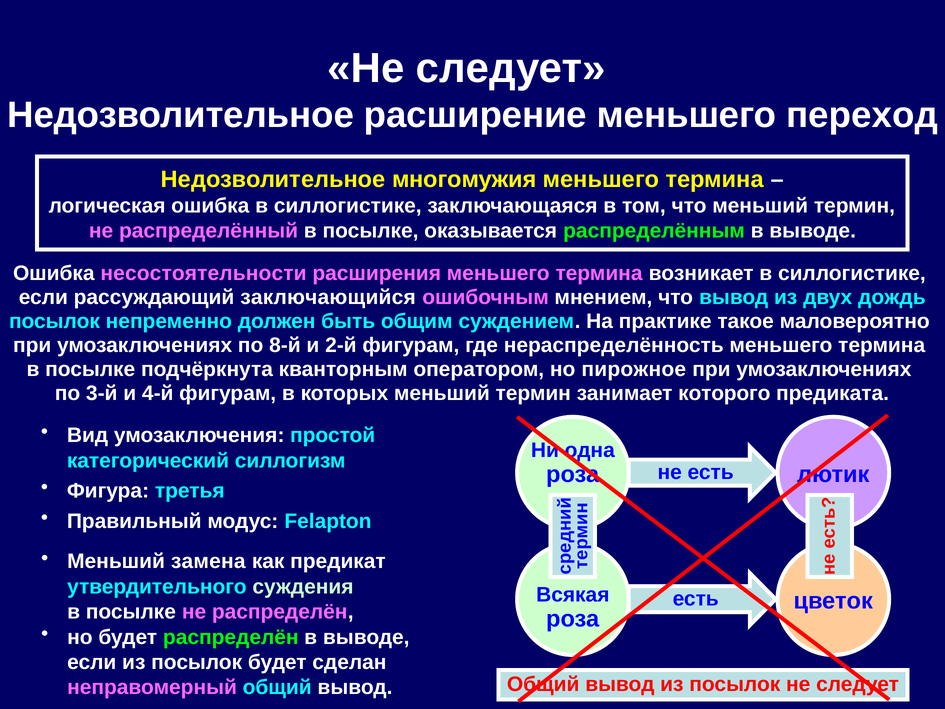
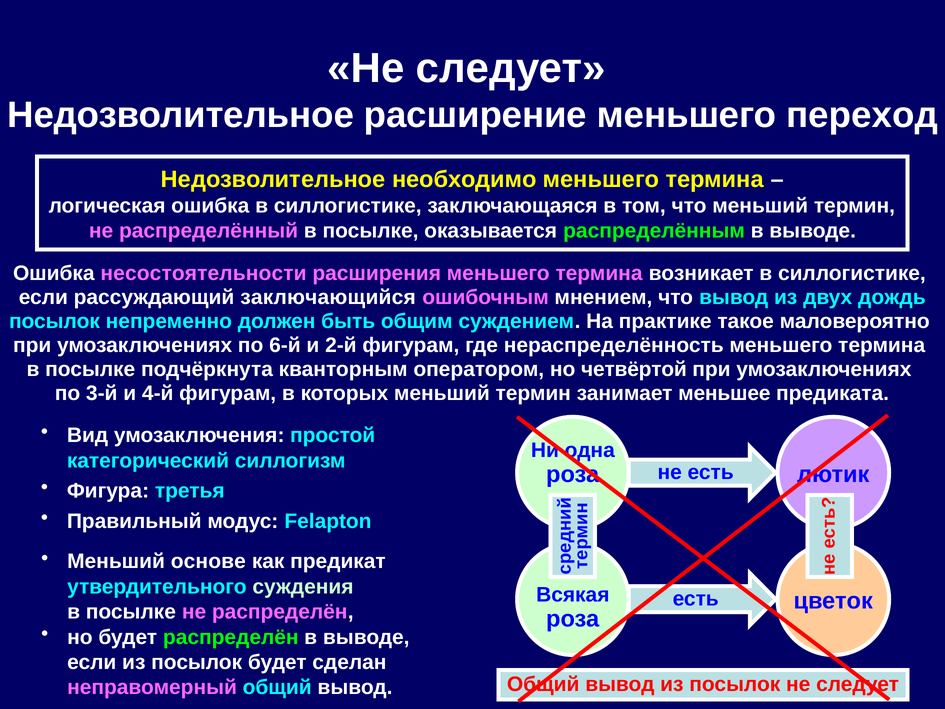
многомужия: многомужия -> необходимо
8-й: 8-й -> 6-й
пирожное: пирожное -> четвёртой
которого: которого -> меньшее
замена: замена -> основе
